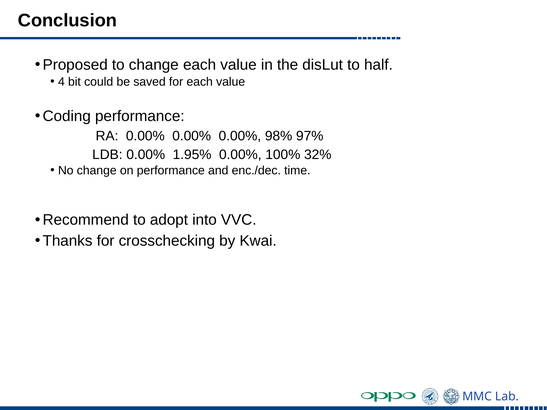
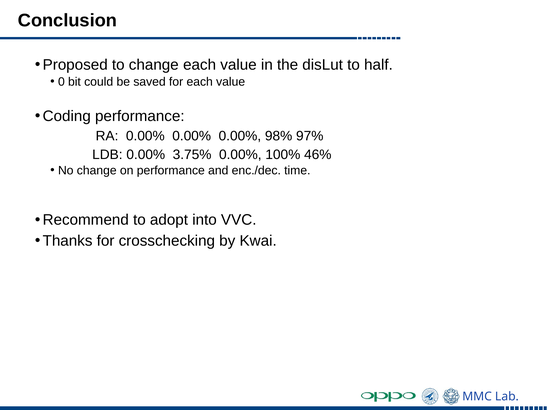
4: 4 -> 0
1.95%: 1.95% -> 3.75%
32%: 32% -> 46%
